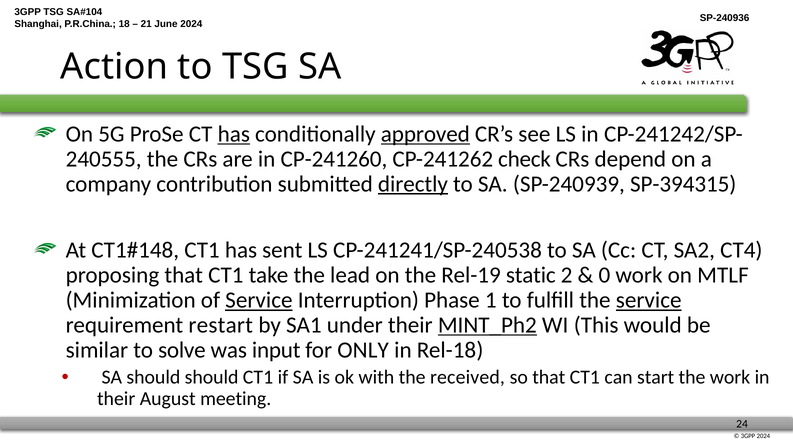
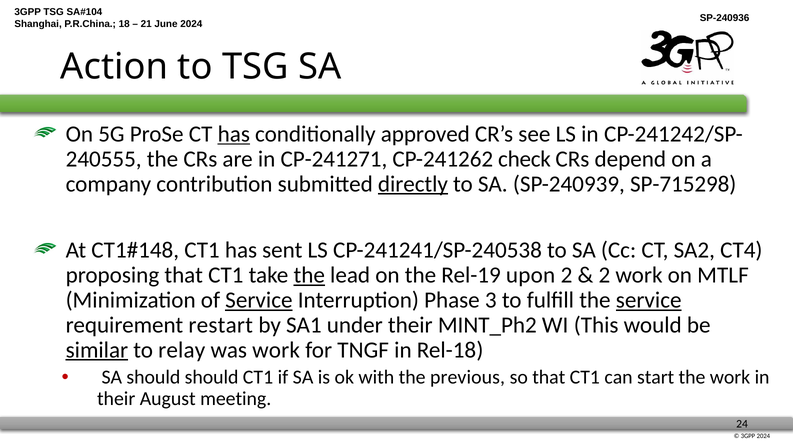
approved underline: present -> none
CP-241260: CP-241260 -> CP-241271
SP-394315: SP-394315 -> SP-715298
the at (309, 275) underline: none -> present
static: static -> upon
0 at (604, 275): 0 -> 2
1: 1 -> 3
MINT_Ph2 underline: present -> none
similar underline: none -> present
solve: solve -> relay
was input: input -> work
ONLY: ONLY -> TNGF
received: received -> previous
